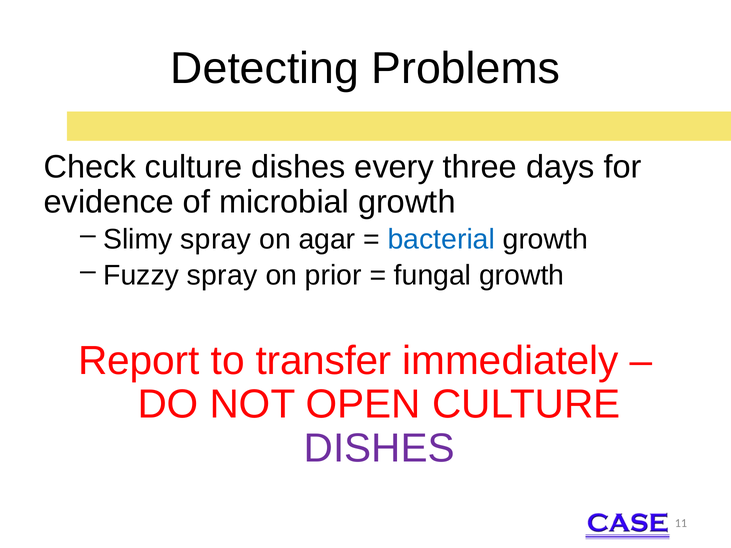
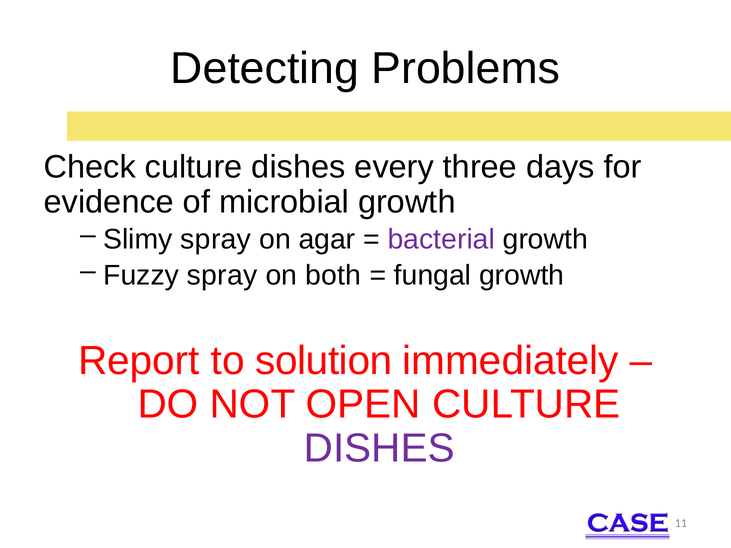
bacterial colour: blue -> purple
prior: prior -> both
transfer: transfer -> solution
